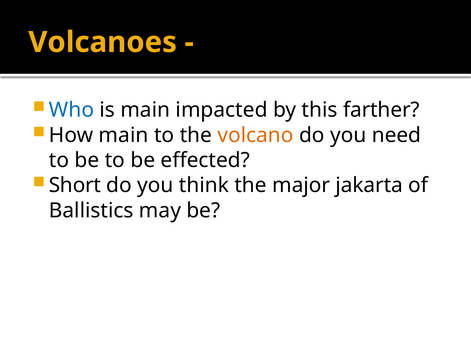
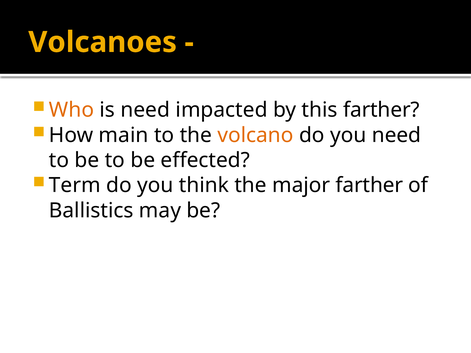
Who colour: blue -> orange
is main: main -> need
Short: Short -> Term
major jakarta: jakarta -> farther
